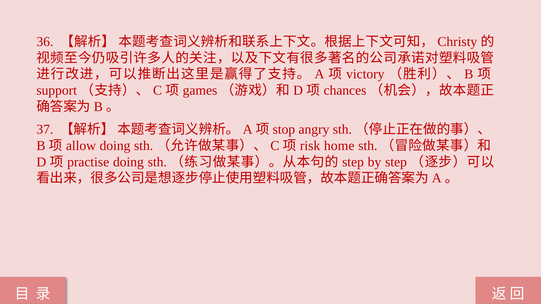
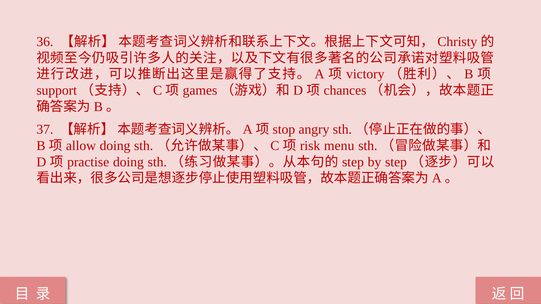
home: home -> menu
